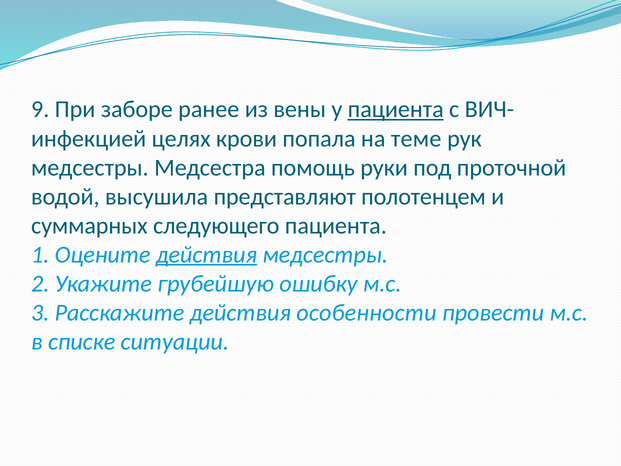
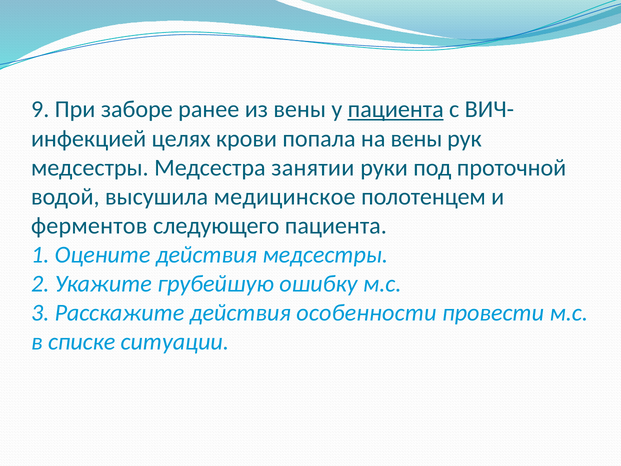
на теме: теме -> вены
помощь: помощь -> занятии
представляют: представляют -> медицинское
суммарных: суммарных -> ферментов
действия at (206, 254) underline: present -> none
